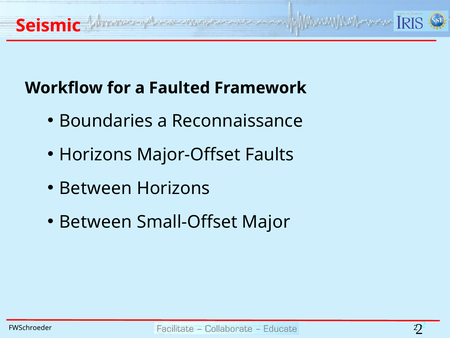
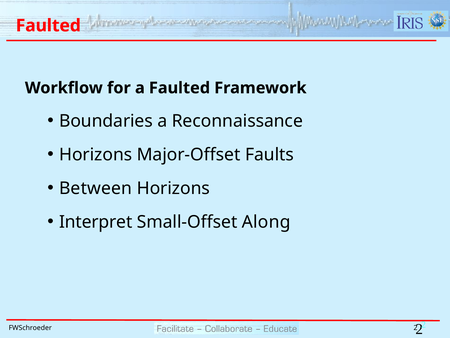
Seismic at (48, 26): Seismic -> Faulted
Between at (96, 222): Between -> Interpret
Major: Major -> Along
